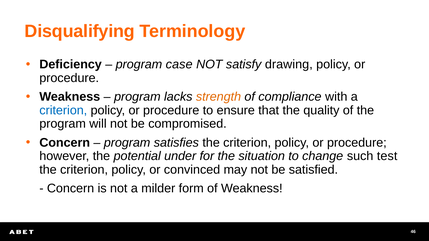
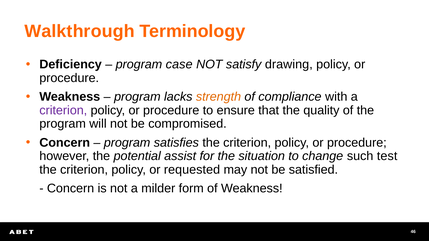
Disqualifying: Disqualifying -> Walkthrough
criterion at (63, 110) colour: blue -> purple
under: under -> assist
convinced: convinced -> requested
